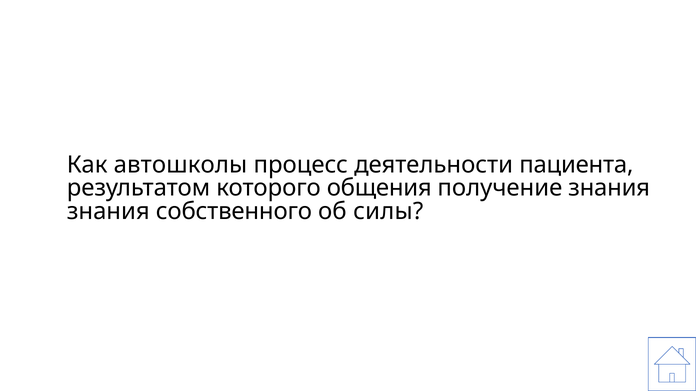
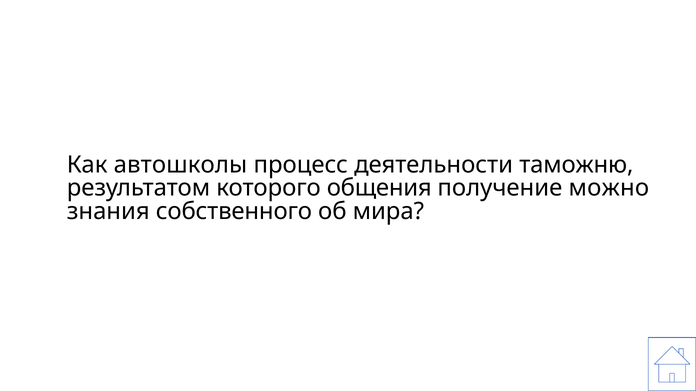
пациента: пациента -> таможню
получение знания: знания -> можно
силы: силы -> мира
